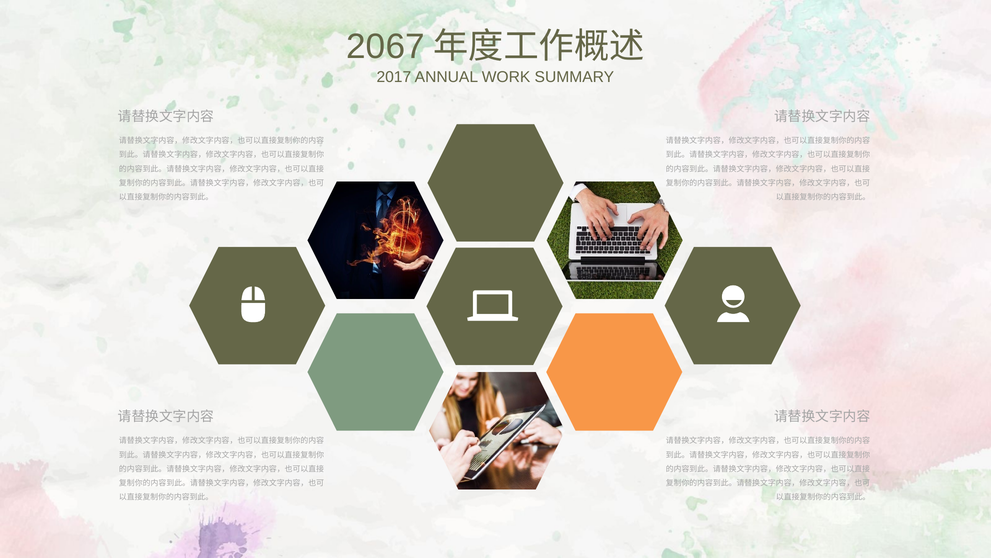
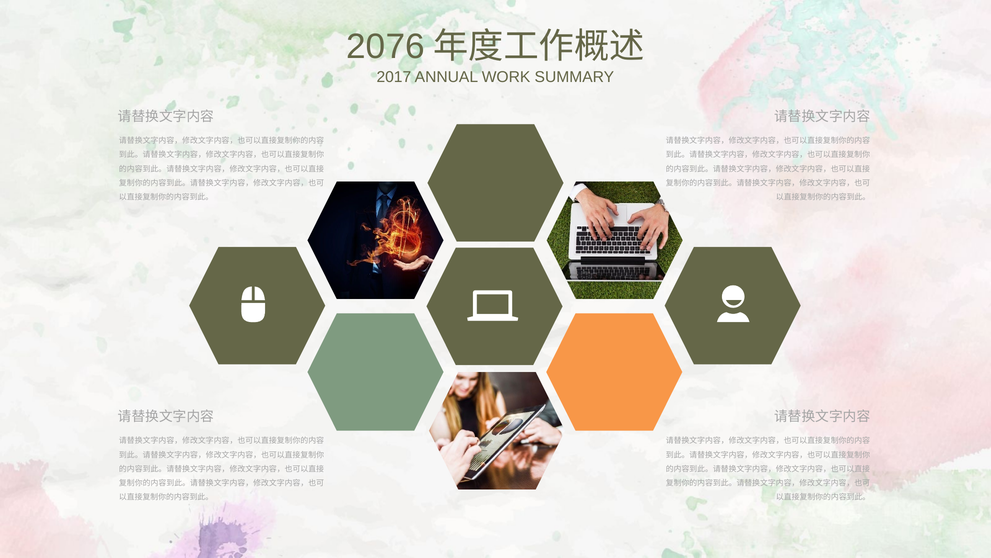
2067: 2067 -> 2076
